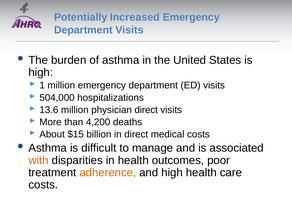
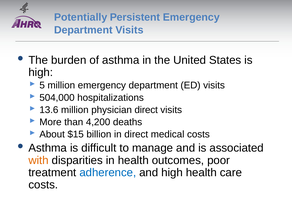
Increased: Increased -> Persistent
1: 1 -> 5
adherence colour: orange -> blue
